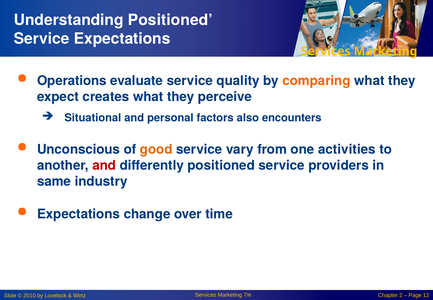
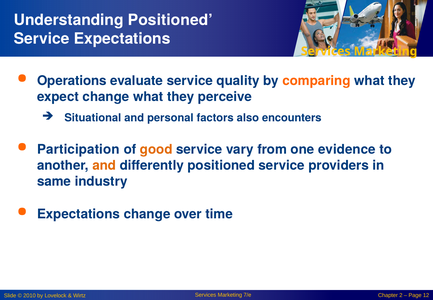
expect creates: creates -> change
Unconscious: Unconscious -> Participation
activities: activities -> evidence
and at (104, 165) colour: red -> orange
